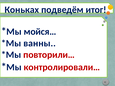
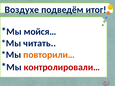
Коньках: Коньках -> Воздухе
ванны: ванны -> читать
повторили… colour: red -> orange
